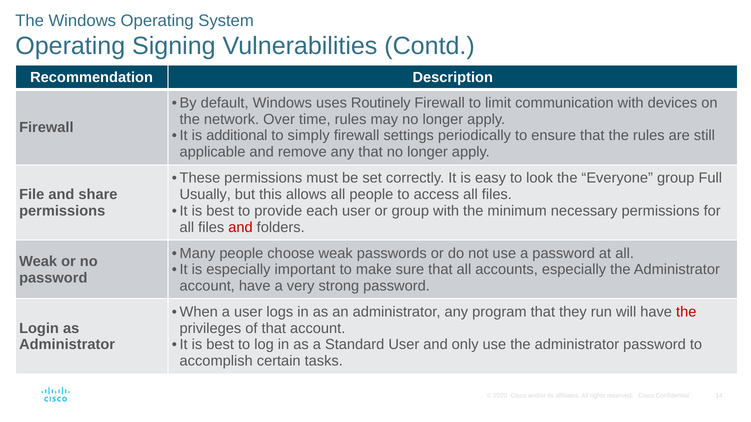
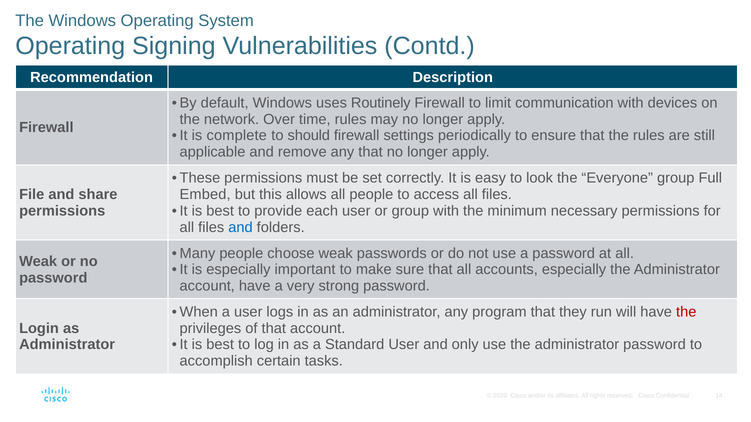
additional: additional -> complete
simply: simply -> should
Usually: Usually -> Embed
and at (241, 228) colour: red -> blue
